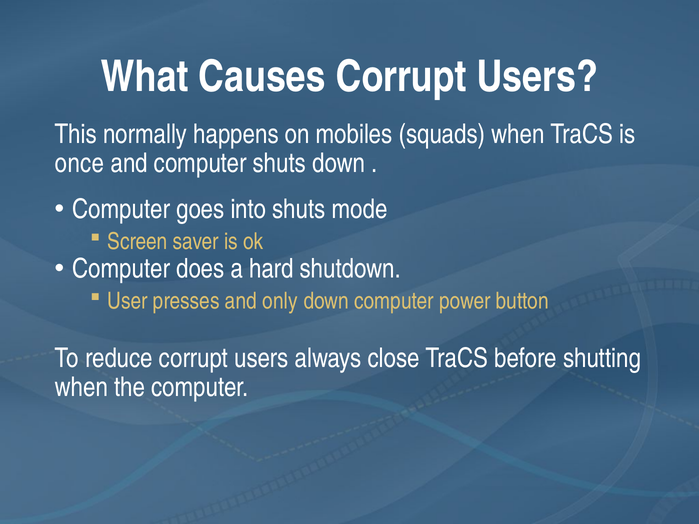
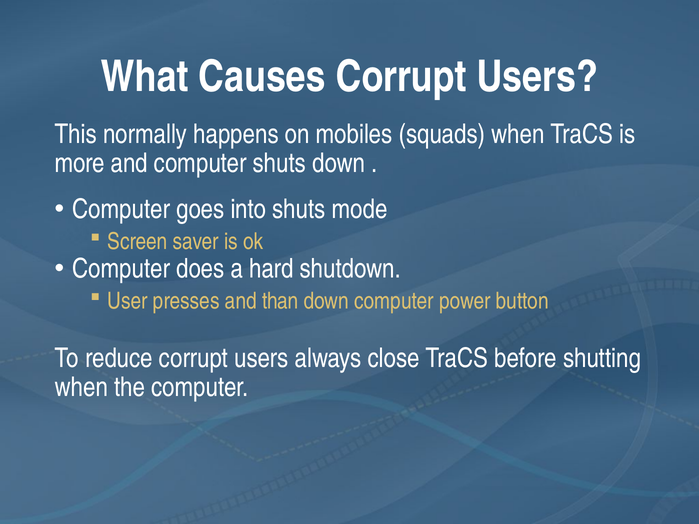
once: once -> more
only: only -> than
